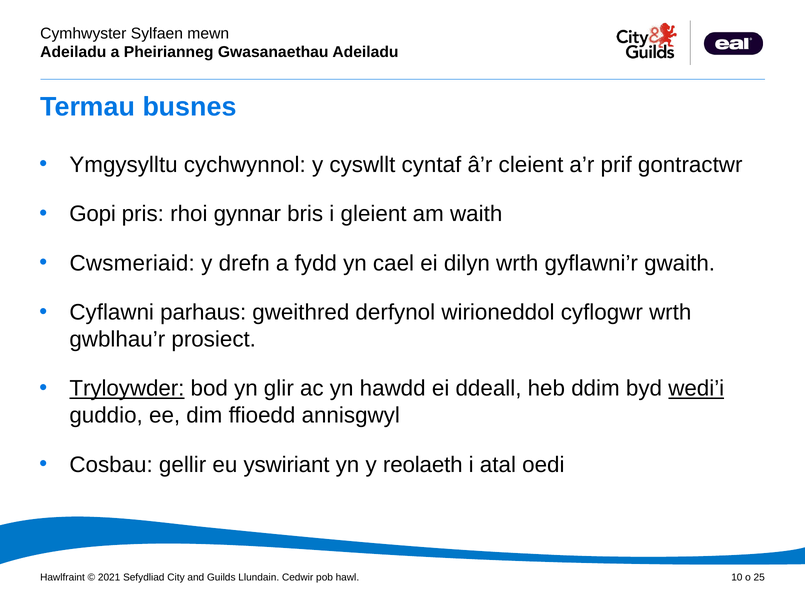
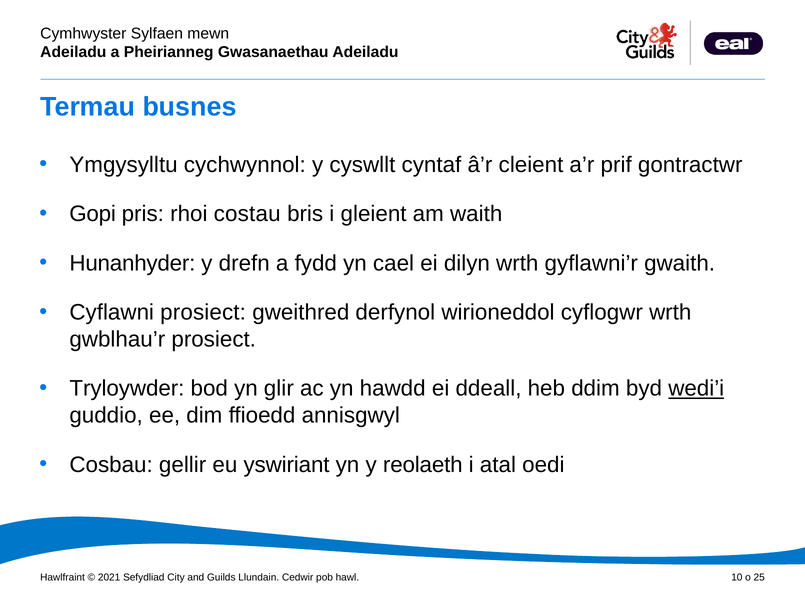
gynnar: gynnar -> costau
Cwsmeriaid: Cwsmeriaid -> Hunanhyder
Cyflawni parhaus: parhaus -> prosiect
Tryloywder underline: present -> none
